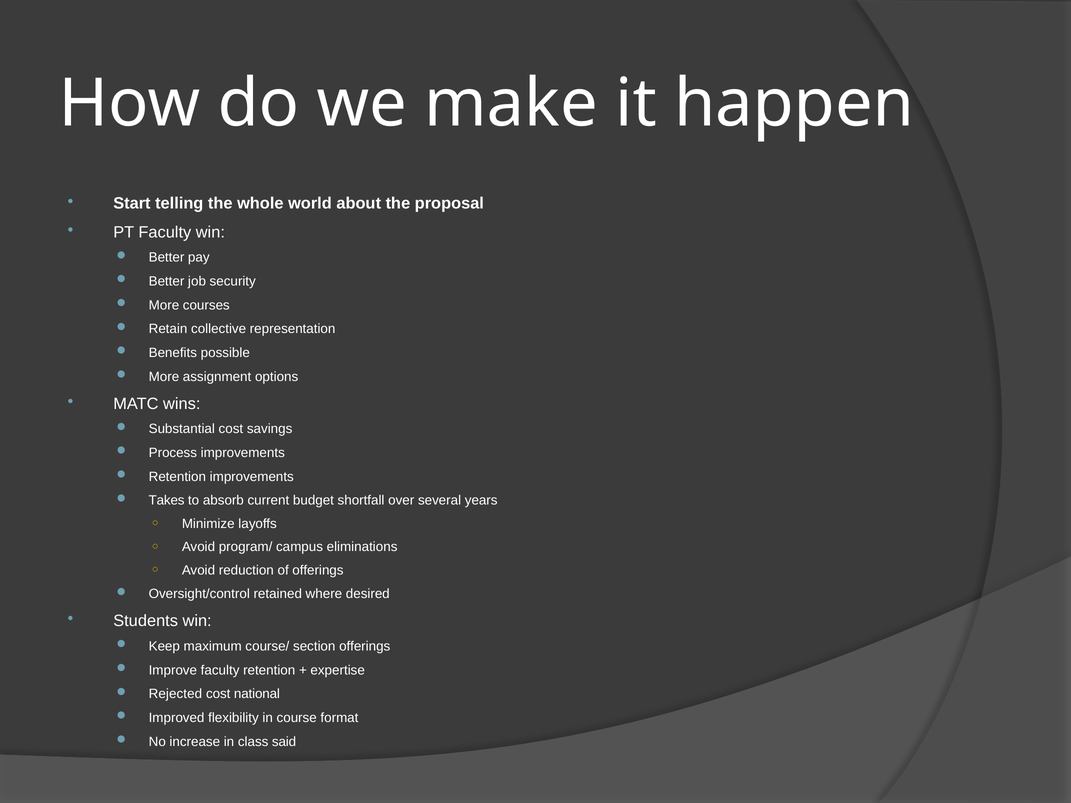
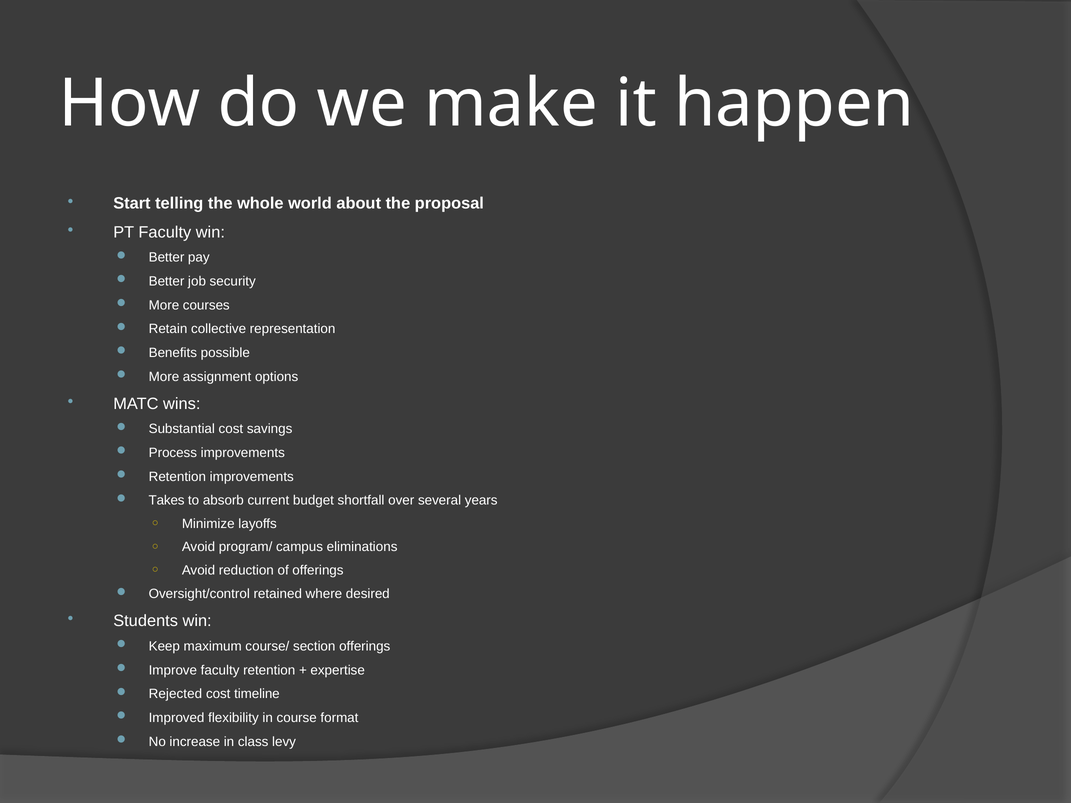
national: national -> timeline
said: said -> levy
